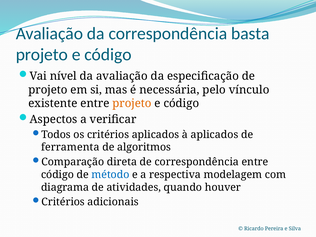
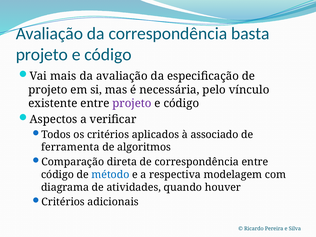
nível: nível -> mais
projeto at (132, 103) colour: orange -> purple
à aplicados: aplicados -> associado
